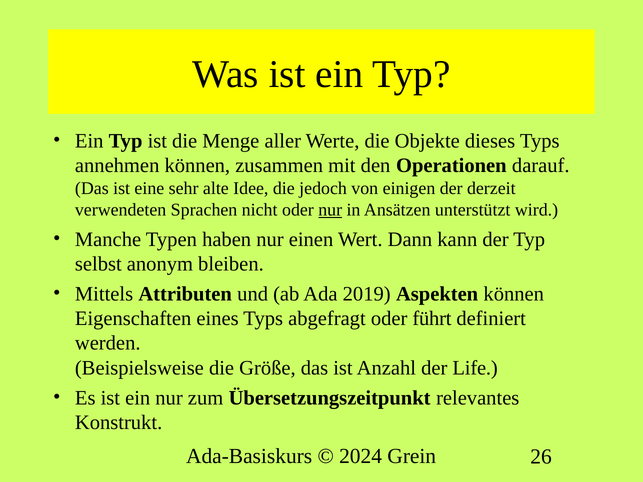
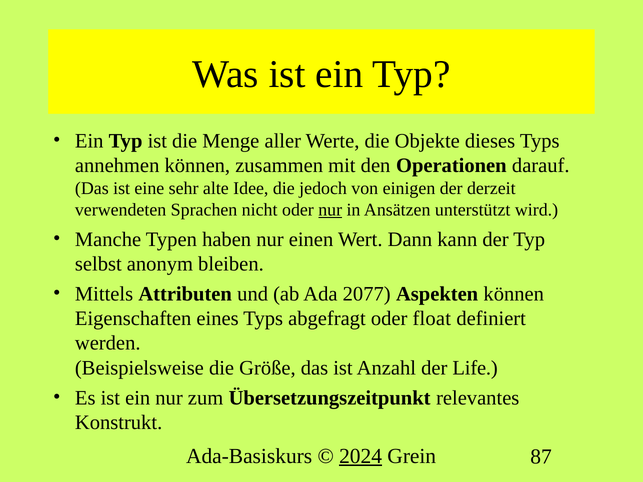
2019: 2019 -> 2077
führt: führt -> float
2024 underline: none -> present
26: 26 -> 87
